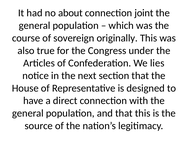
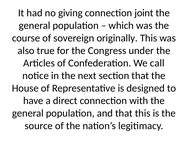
about: about -> giving
lies: lies -> call
